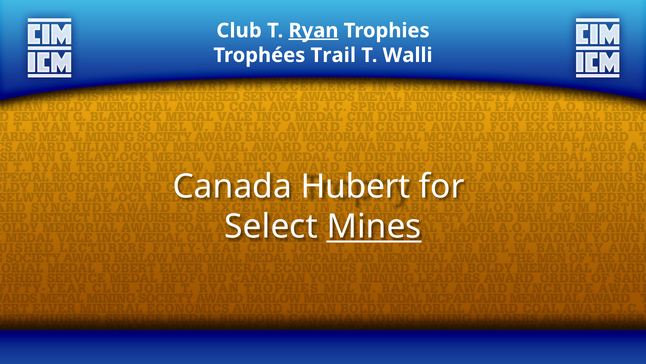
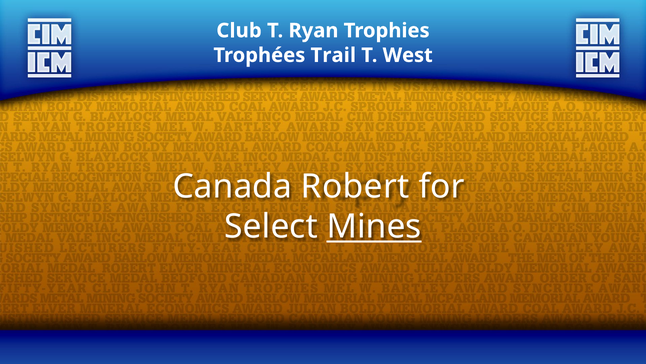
Ryan underline: present -> none
Walli: Walli -> West
Hubert: Hubert -> Robert
